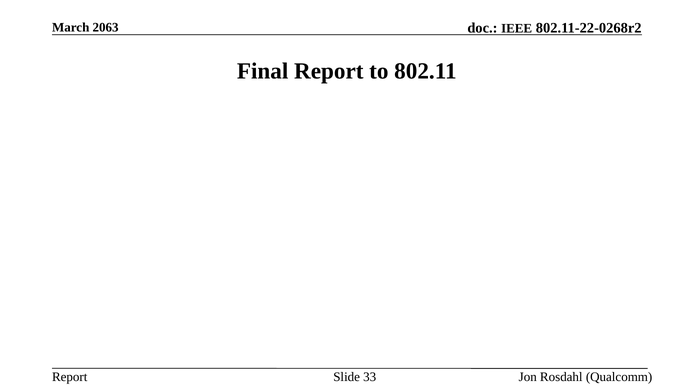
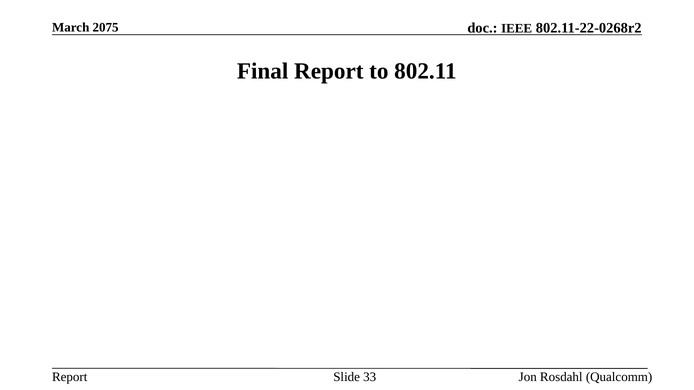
2063: 2063 -> 2075
